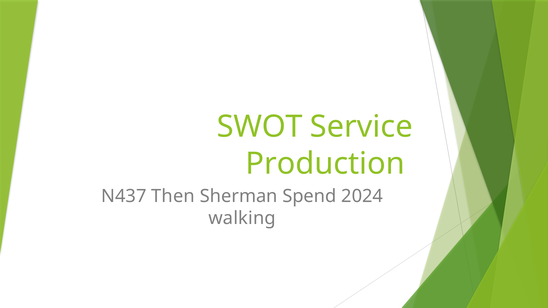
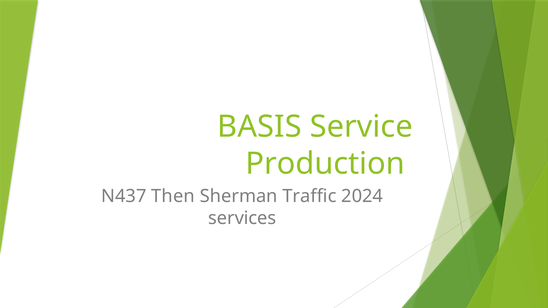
SWOT: SWOT -> BASIS
Spend: Spend -> Traffic
walking: walking -> services
